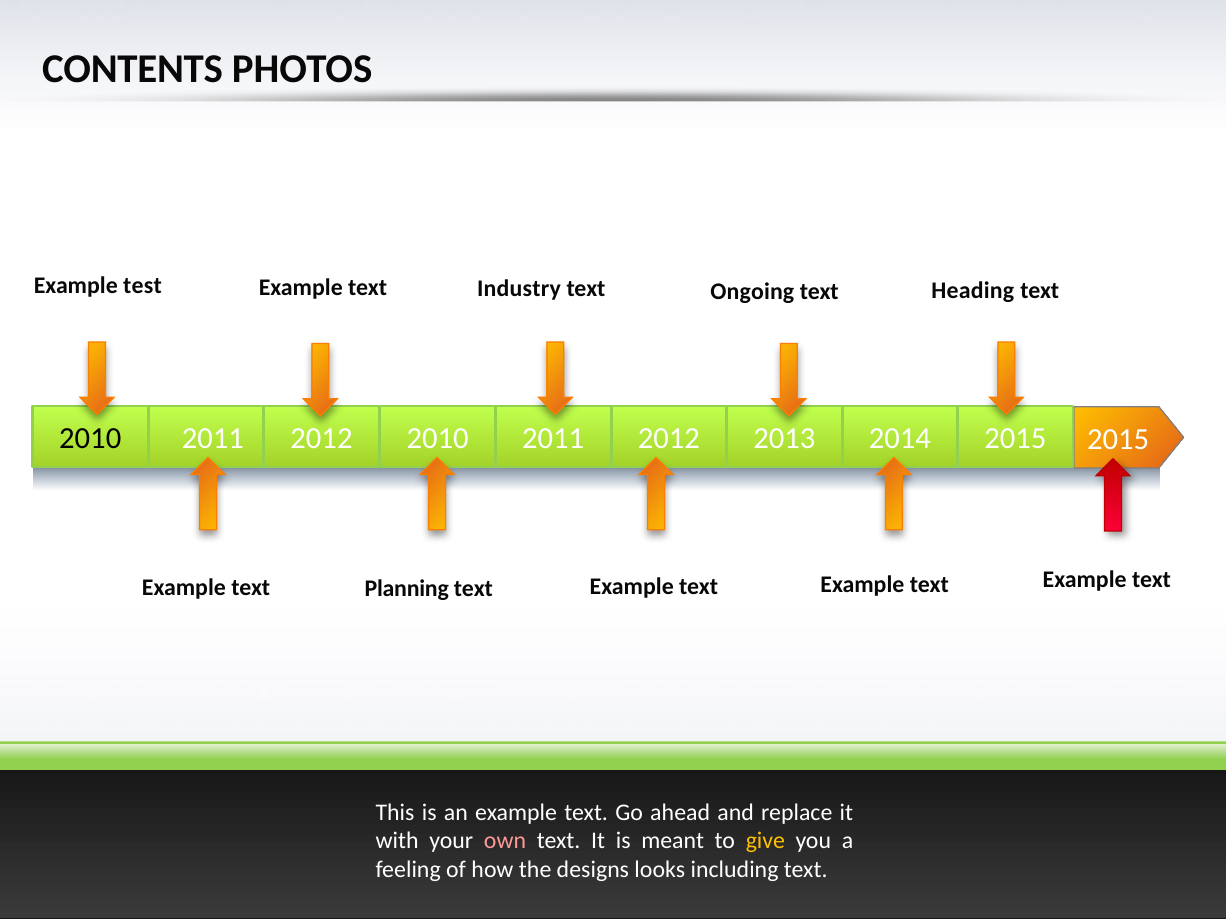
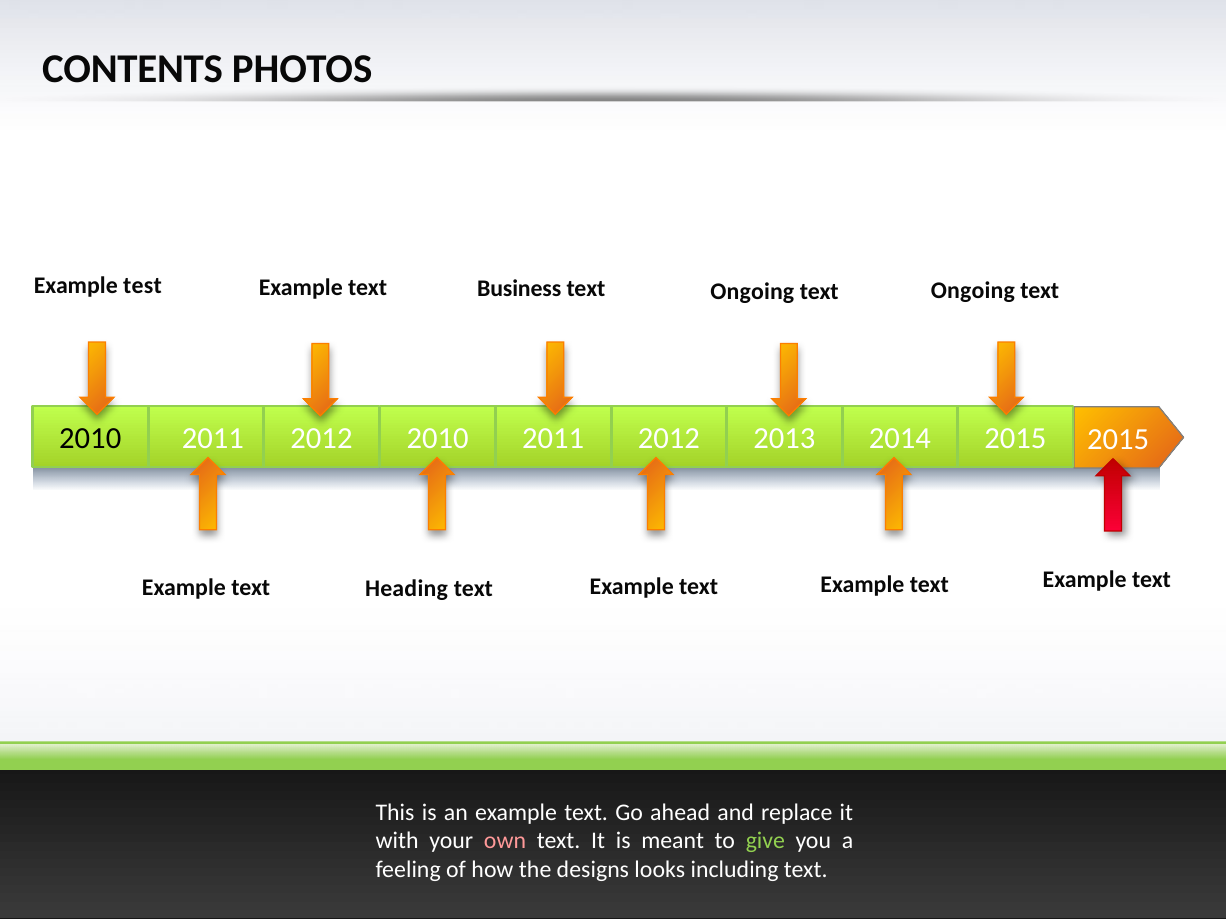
Industry: Industry -> Business
Heading at (973, 291): Heading -> Ongoing
Planning: Planning -> Heading
give colour: yellow -> light green
